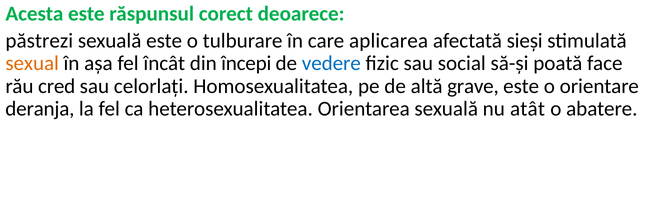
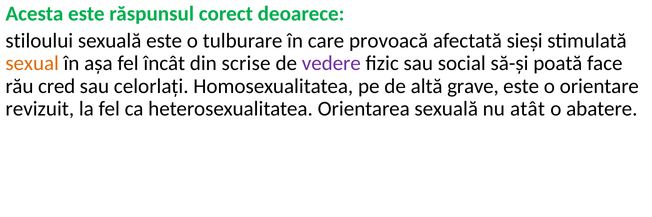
păstrezi: păstrezi -> stiloului
aplicarea: aplicarea -> provoacă
începi: începi -> scrise
vedere colour: blue -> purple
deranja: deranja -> revizuit
